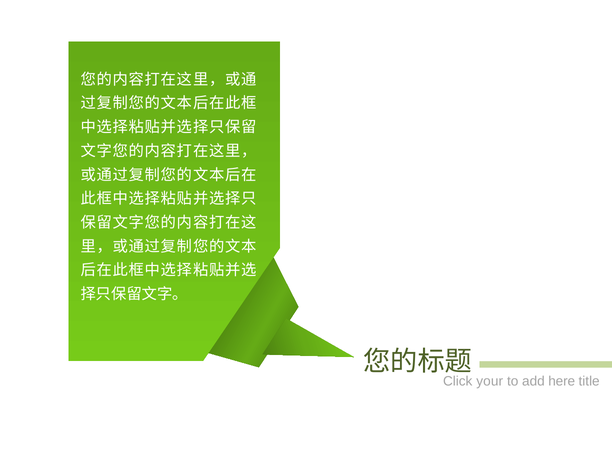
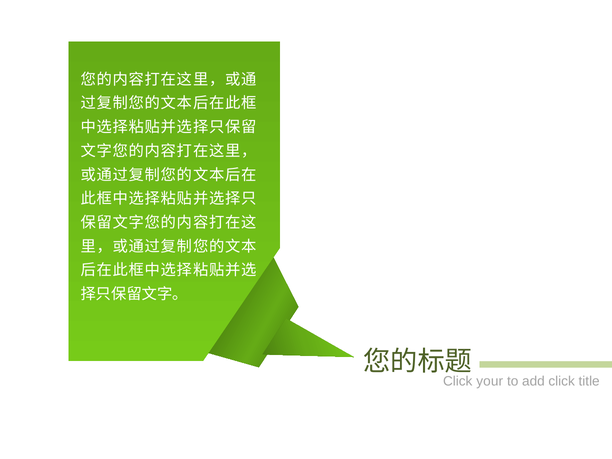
add here: here -> click
